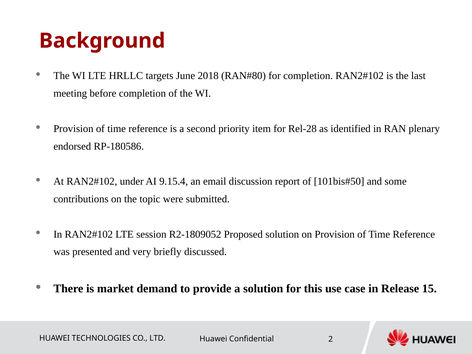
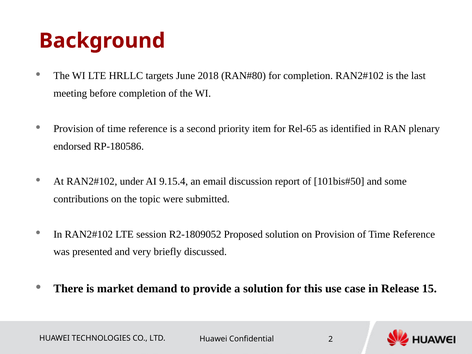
Rel-28: Rel-28 -> Rel-65
